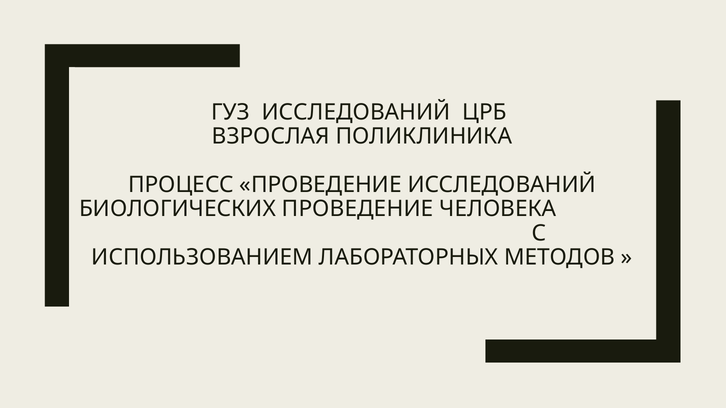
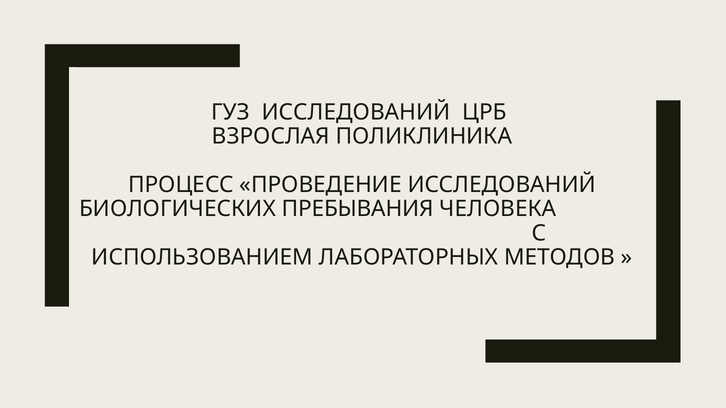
БИОЛОГИЧЕСКИХ ПРОВЕДЕНИЕ: ПРОВЕДЕНИЕ -> ПРЕБЫВАНИЯ
